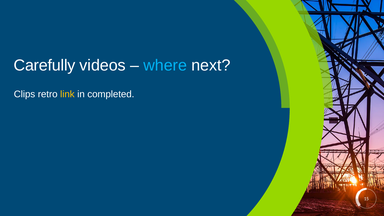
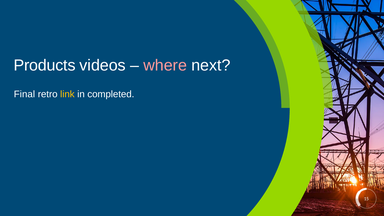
Carefully: Carefully -> Products
where colour: light blue -> pink
Clips: Clips -> Final
